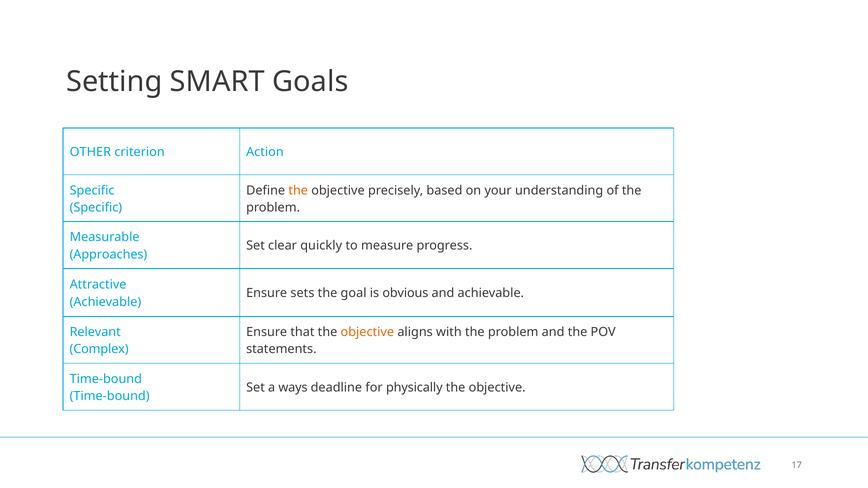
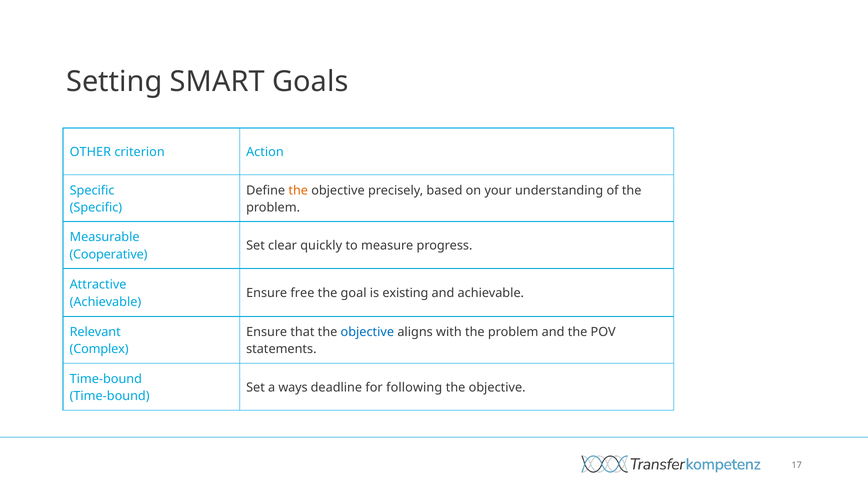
Approaches: Approaches -> Cooperative
sets: sets -> free
obvious: obvious -> existing
objective at (367, 332) colour: orange -> blue
physically: physically -> following
